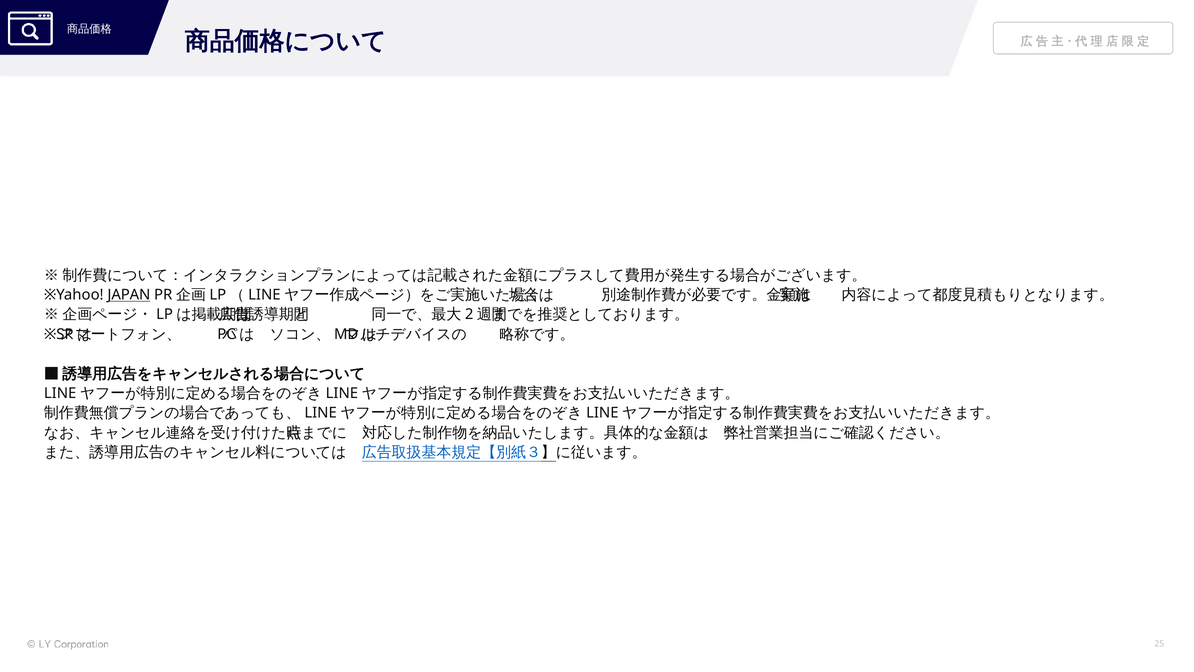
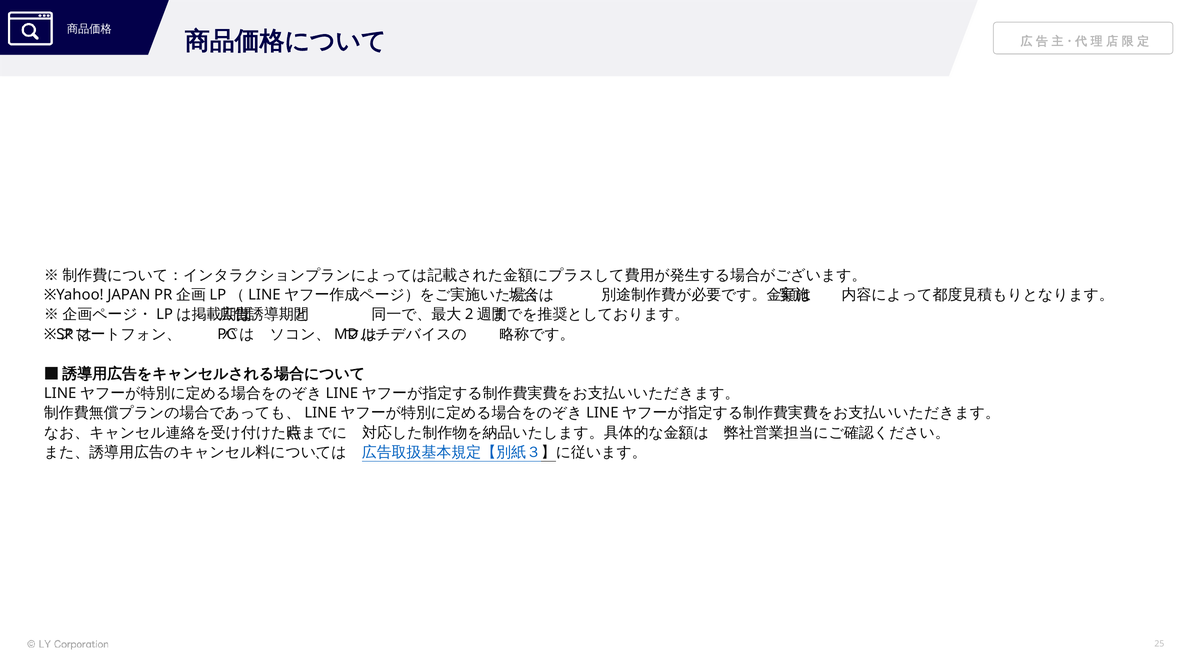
JAPAN underline: present -> none
